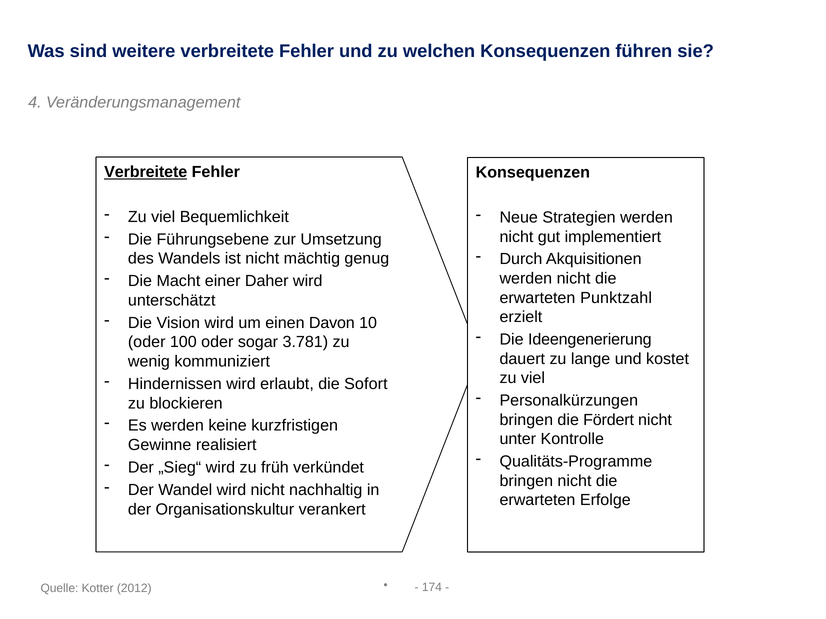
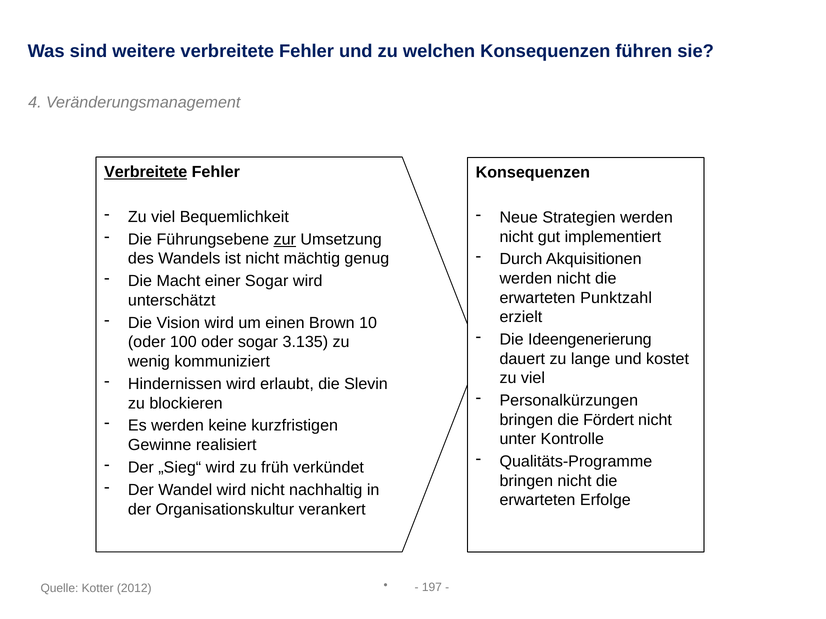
zur underline: none -> present
einer Daher: Daher -> Sogar
Davon: Davon -> Brown
3.781: 3.781 -> 3.135
Sofort: Sofort -> Slevin
174: 174 -> 197
